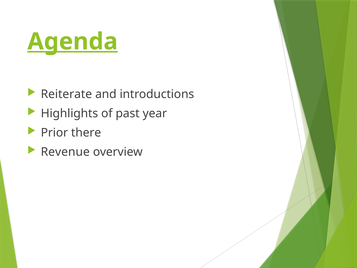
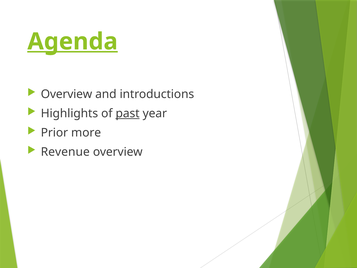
Reiterate at (66, 94): Reiterate -> Overview
past underline: none -> present
there: there -> more
